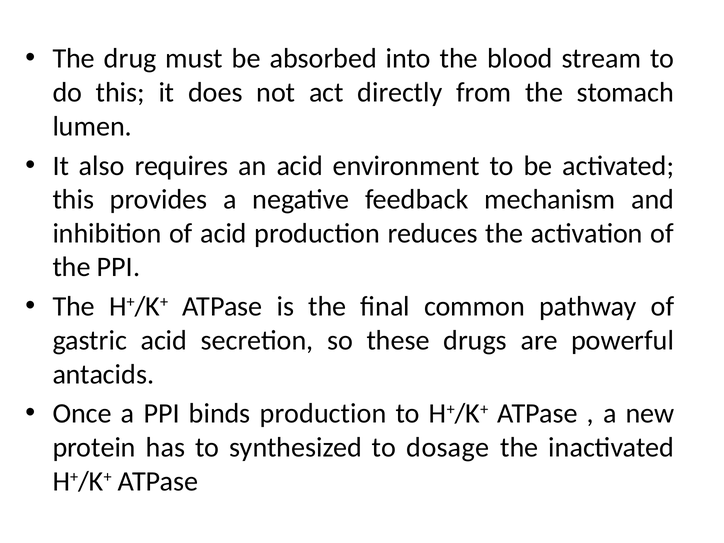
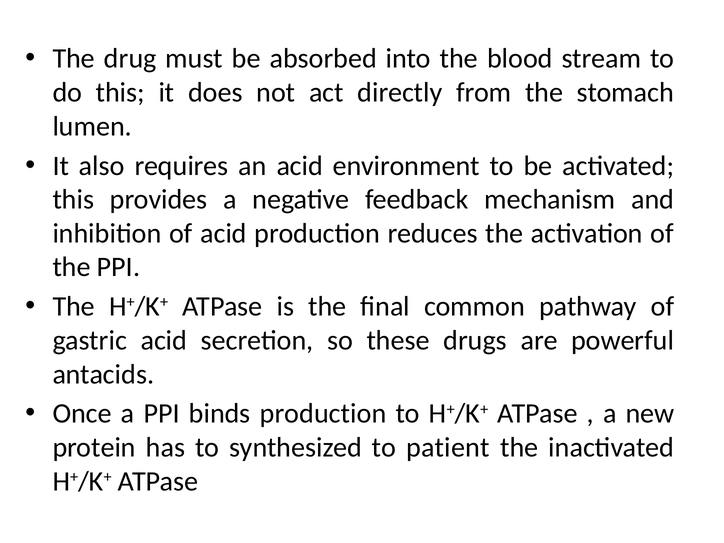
dosage: dosage -> patient
